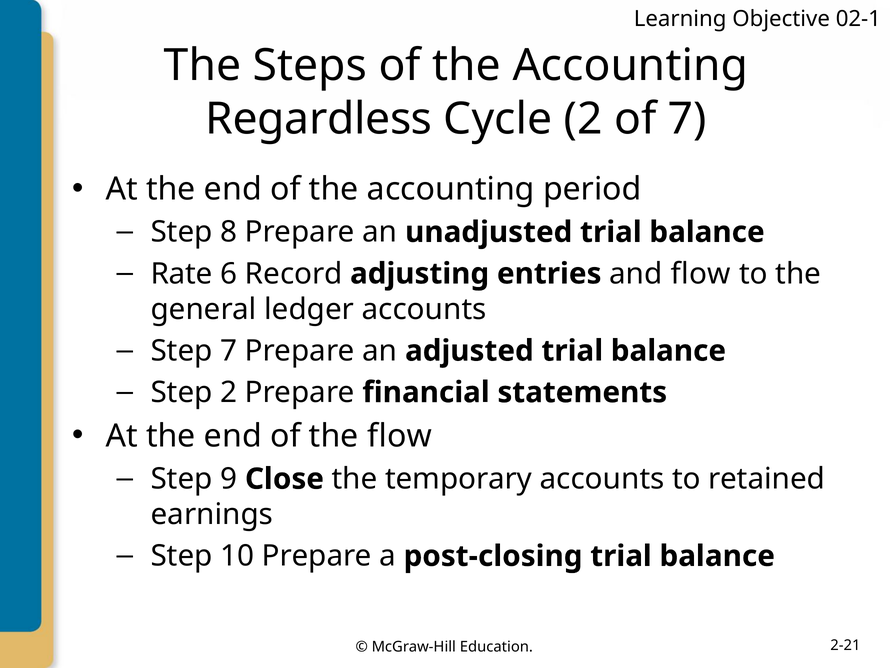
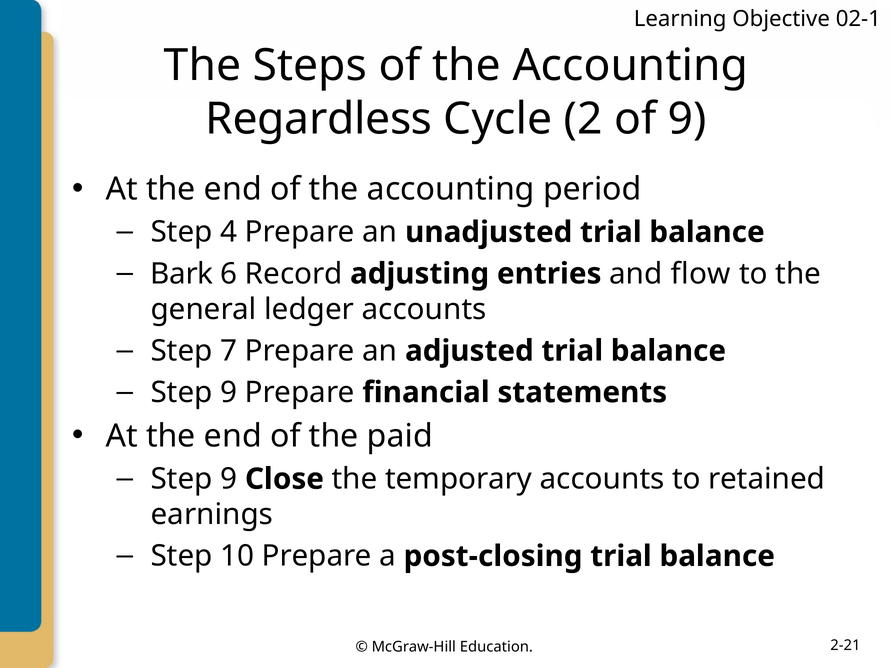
of 7: 7 -> 9
8: 8 -> 4
Rate: Rate -> Bark
2 at (229, 392): 2 -> 9
the flow: flow -> paid
